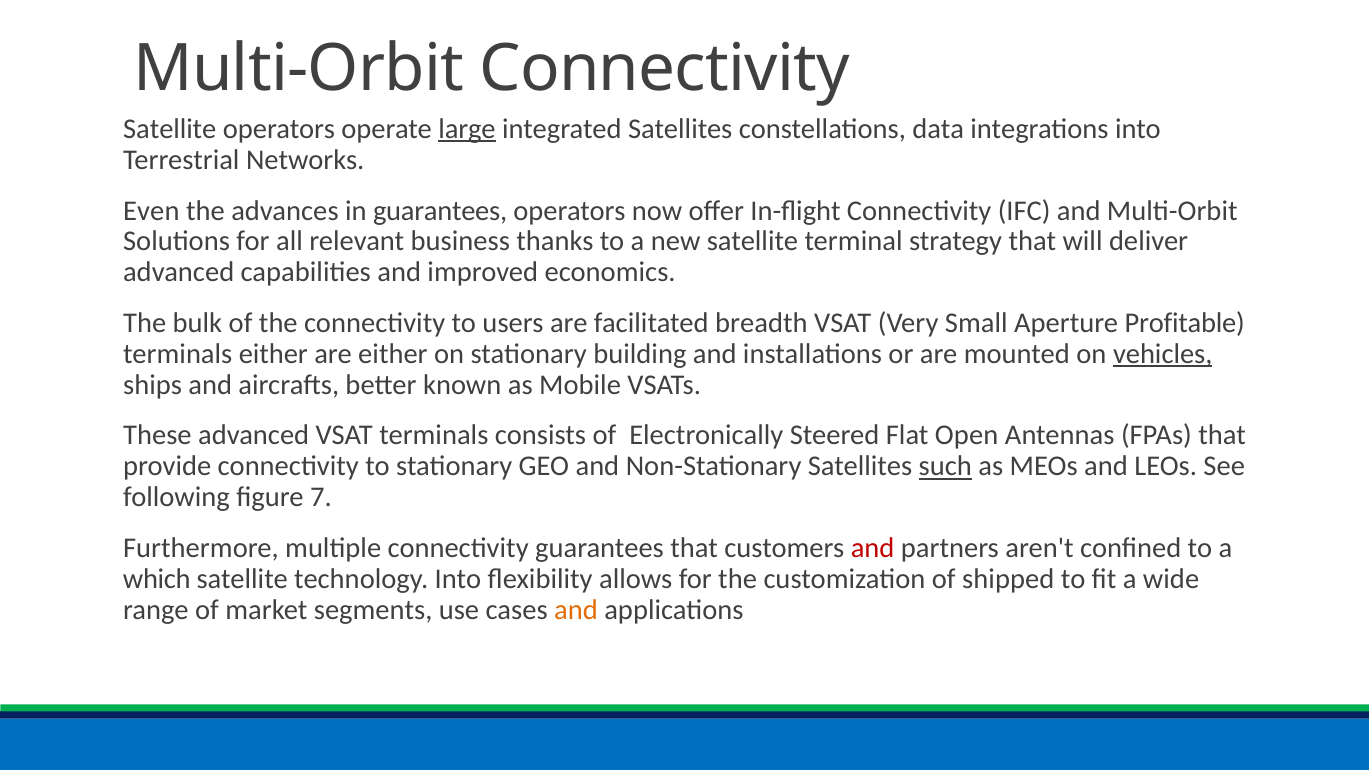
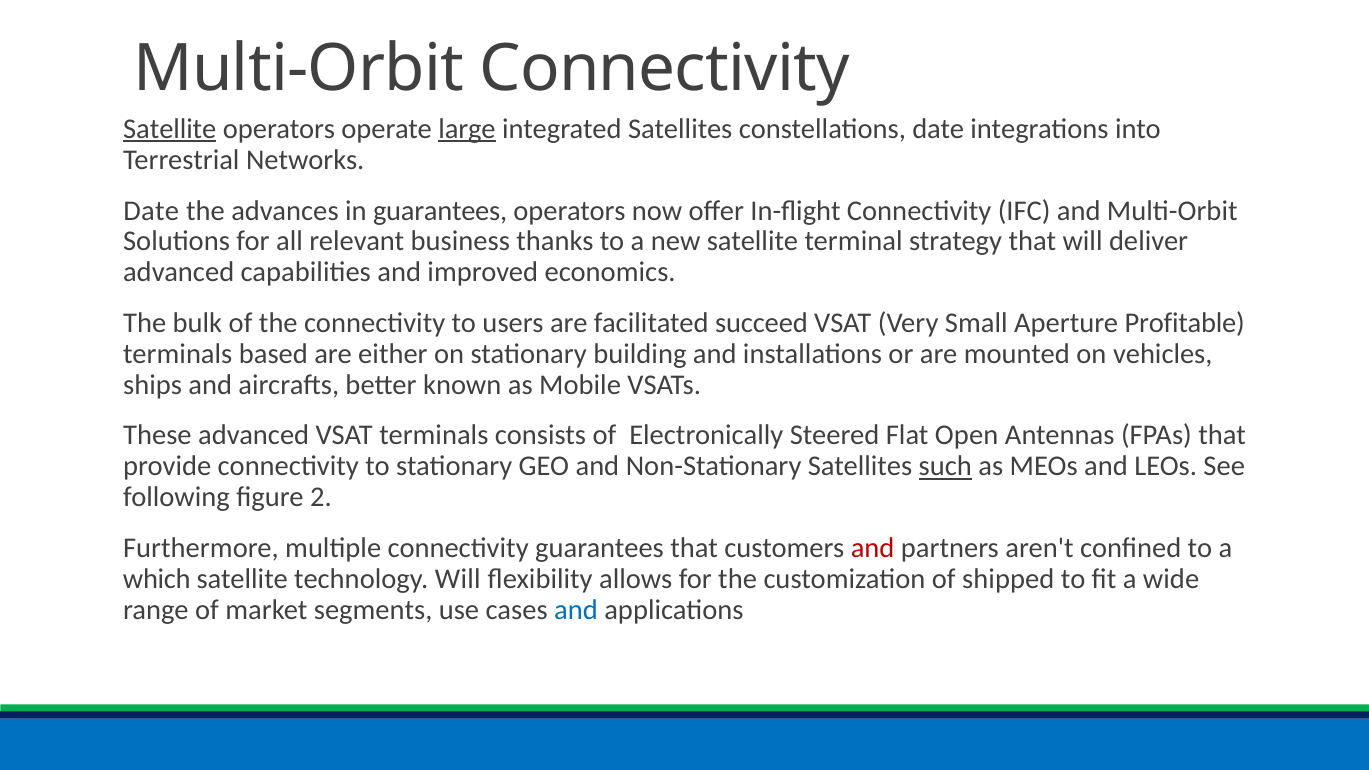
Satellite at (170, 129) underline: none -> present
constellations data: data -> date
Even at (151, 211): Even -> Date
breadth: breadth -> succeed
terminals either: either -> based
vehicles underline: present -> none
7: 7 -> 2
technology Into: Into -> Will
and at (576, 610) colour: orange -> blue
